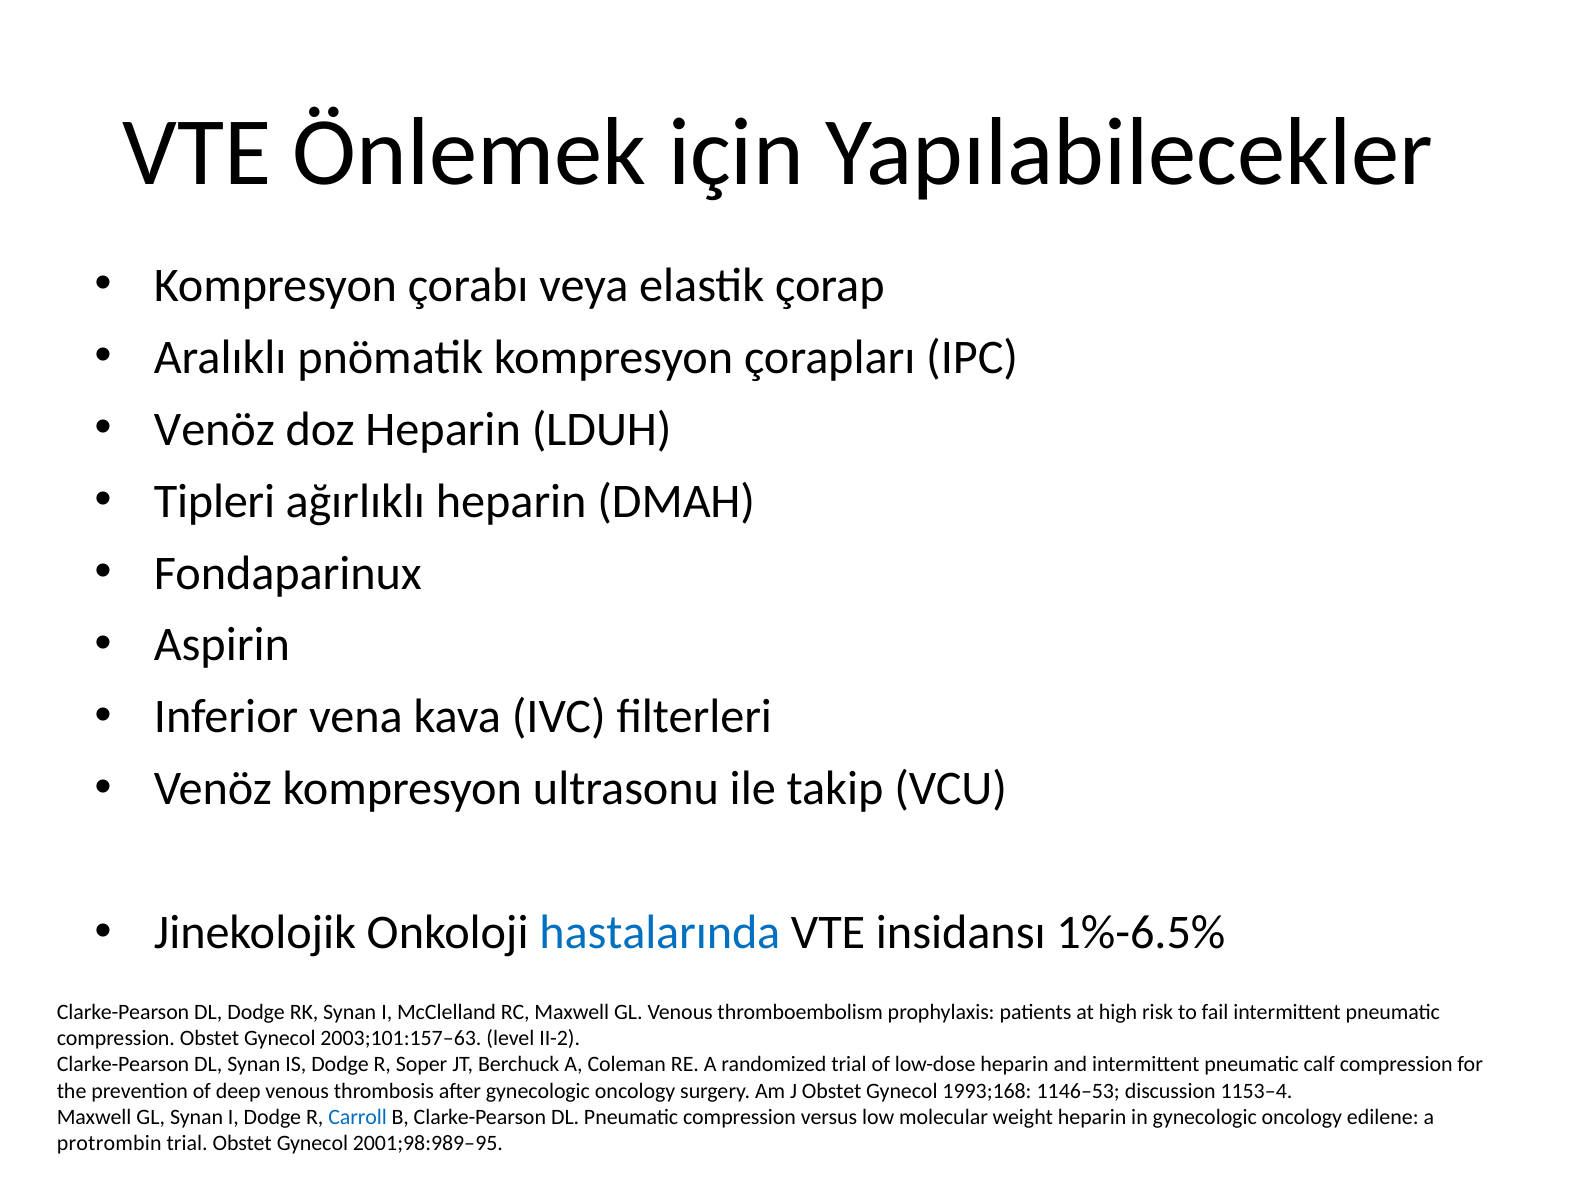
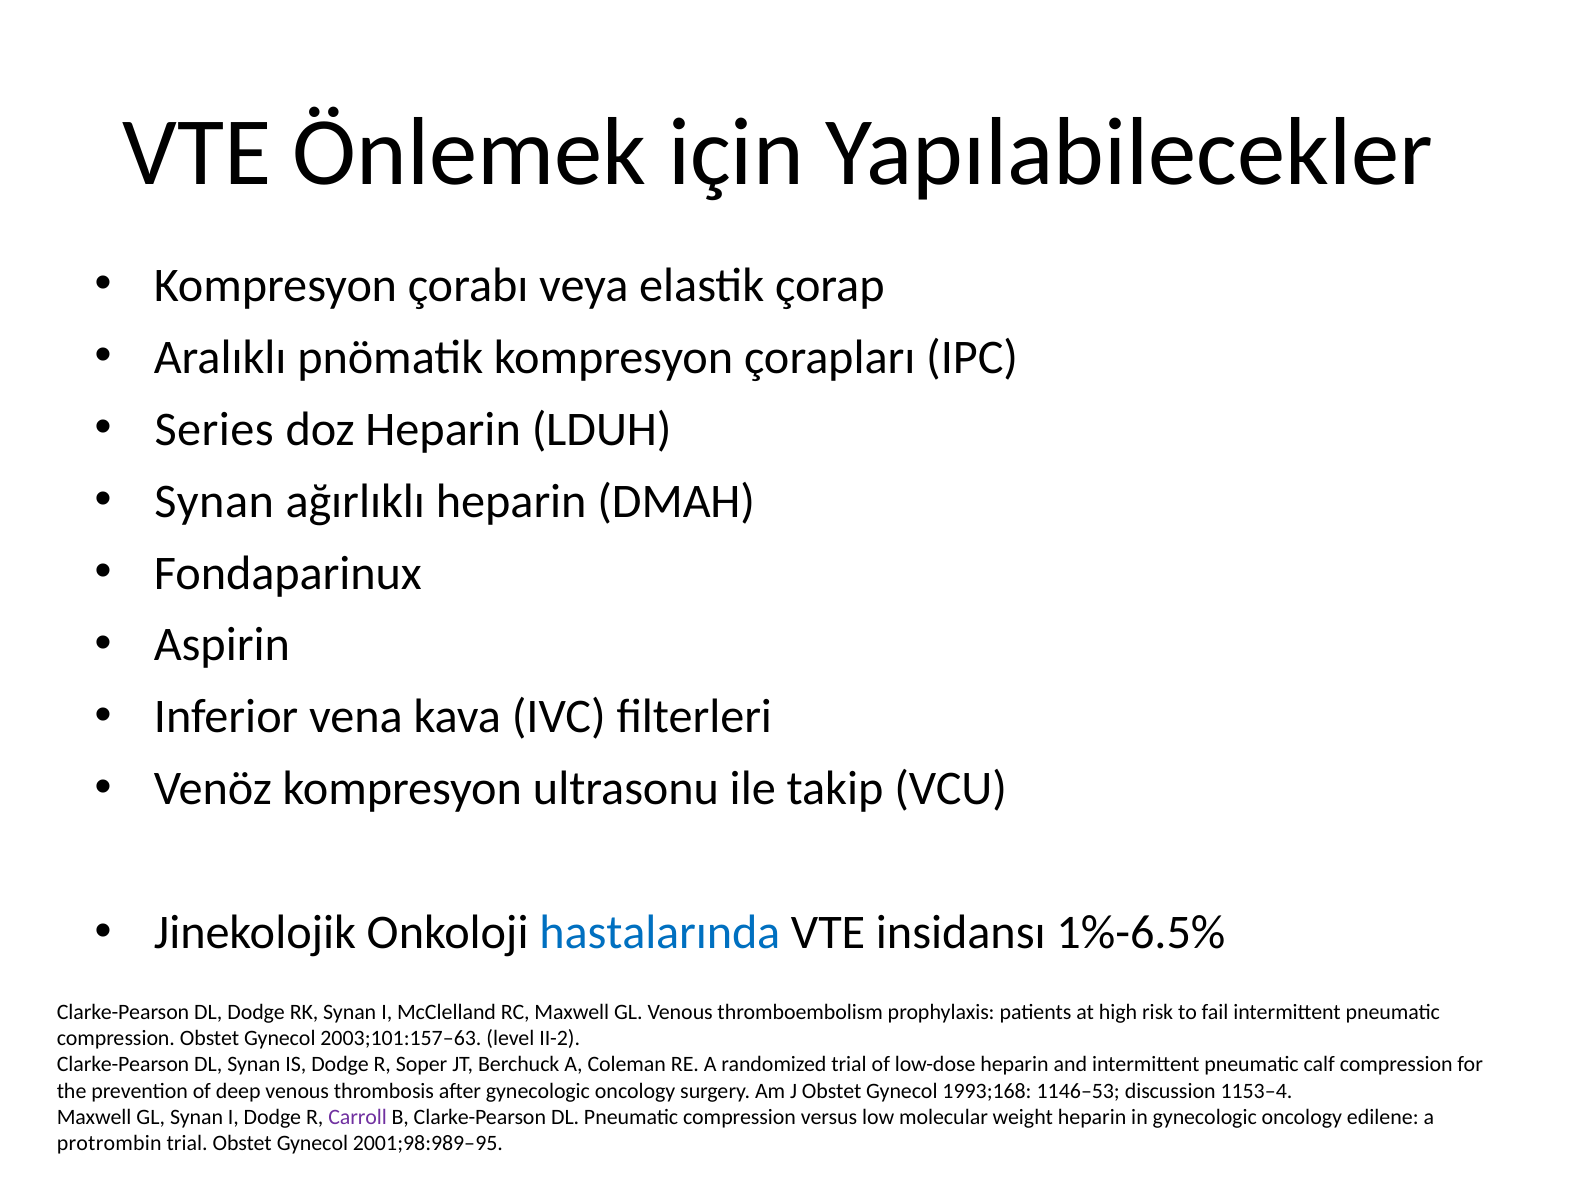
Venöz at (214, 429): Venöz -> Series
Tipleri at (215, 501): Tipleri -> Synan
Carroll colour: blue -> purple
